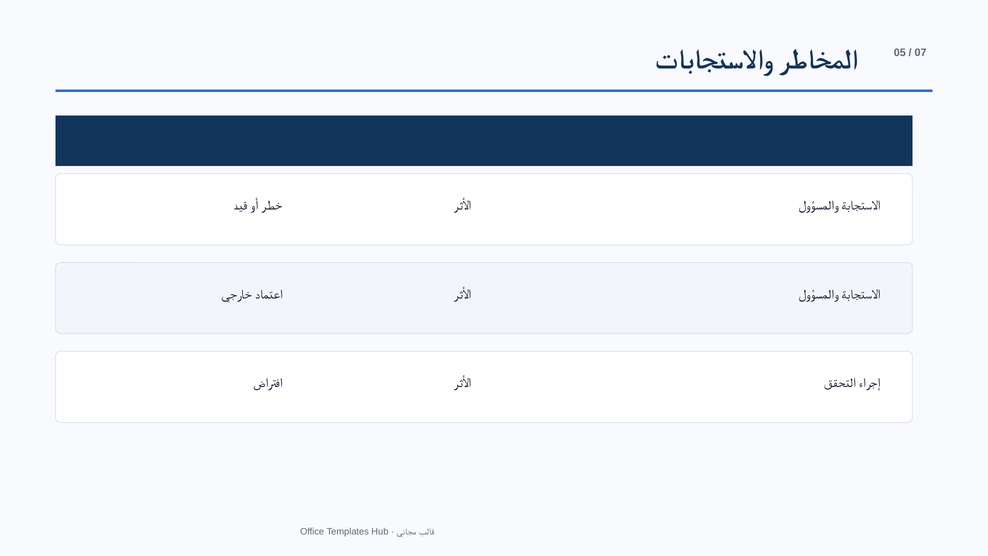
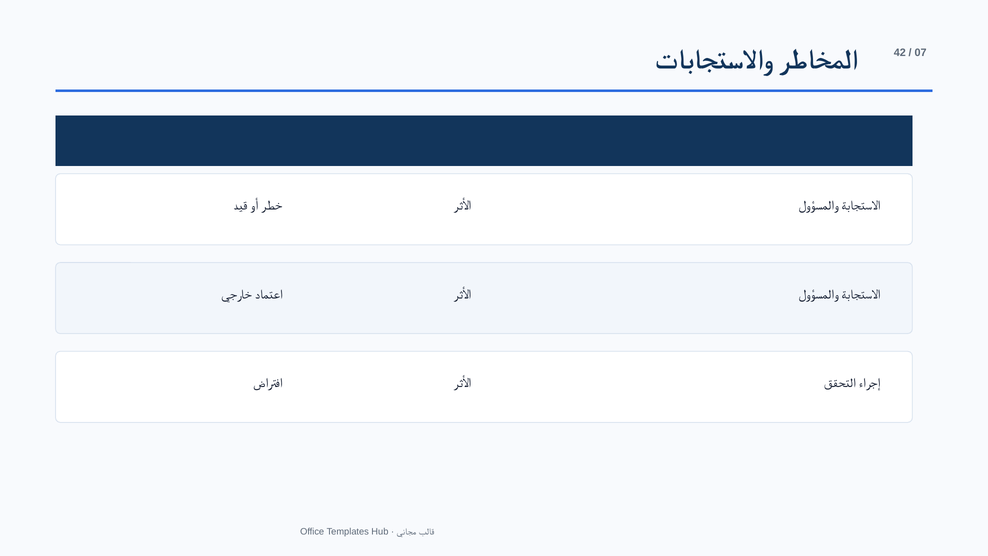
05: 05 -> 42
